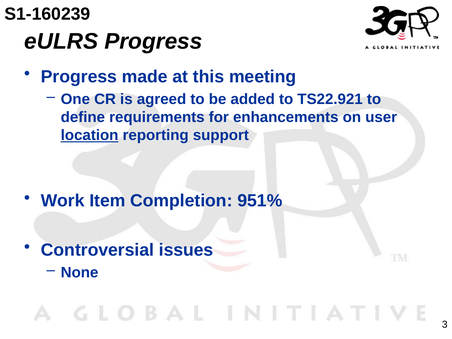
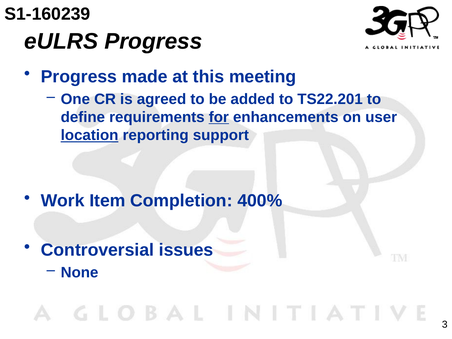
TS22.921: TS22.921 -> TS22.201
for underline: none -> present
951%: 951% -> 400%
